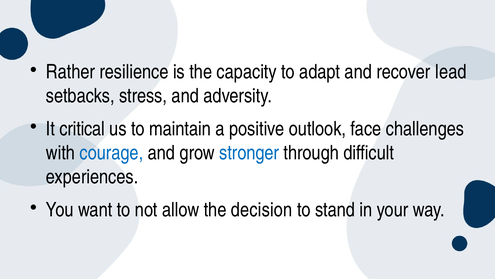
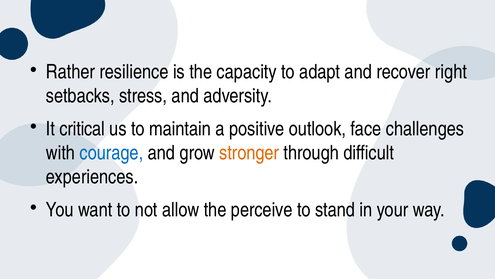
lead: lead -> right
stronger colour: blue -> orange
decision: decision -> perceive
